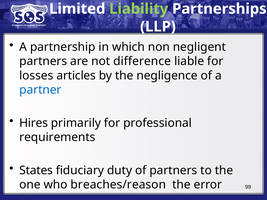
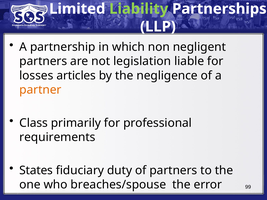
difference: difference -> legislation
partner colour: blue -> orange
Hires: Hires -> Class
breaches/reason: breaches/reason -> breaches/spouse
